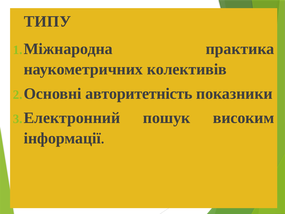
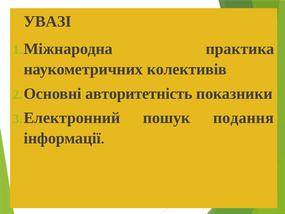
ТИПУ: ТИПУ -> УВАЗІ
високим: високим -> подання
